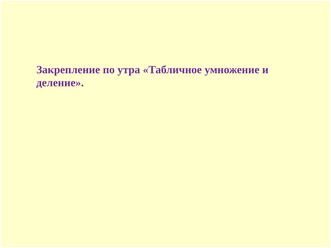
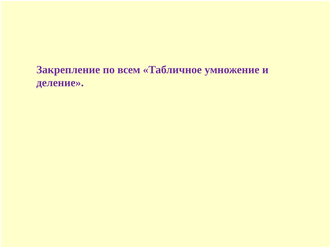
утра: утра -> всем
